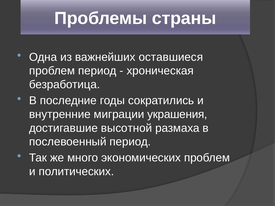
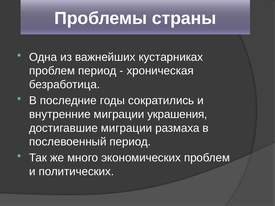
оставшиеся: оставшиеся -> кустарниках
достигавшие высотной: высотной -> миграции
